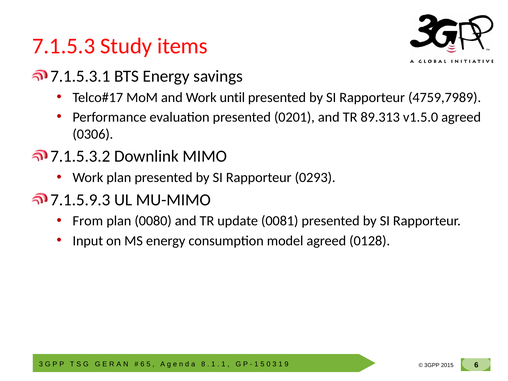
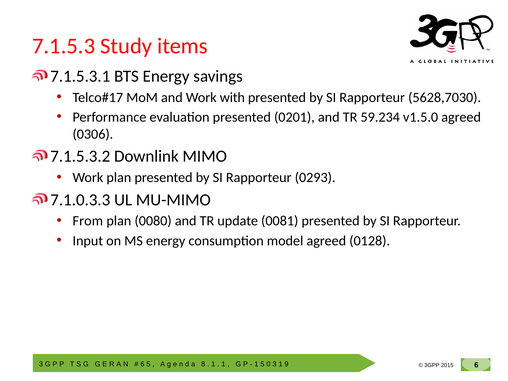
until: until -> with
4759,7989: 4759,7989 -> 5628,7030
89.313: 89.313 -> 59.234
7.1.5.9.3: 7.1.5.9.3 -> 7.1.0.3.3
